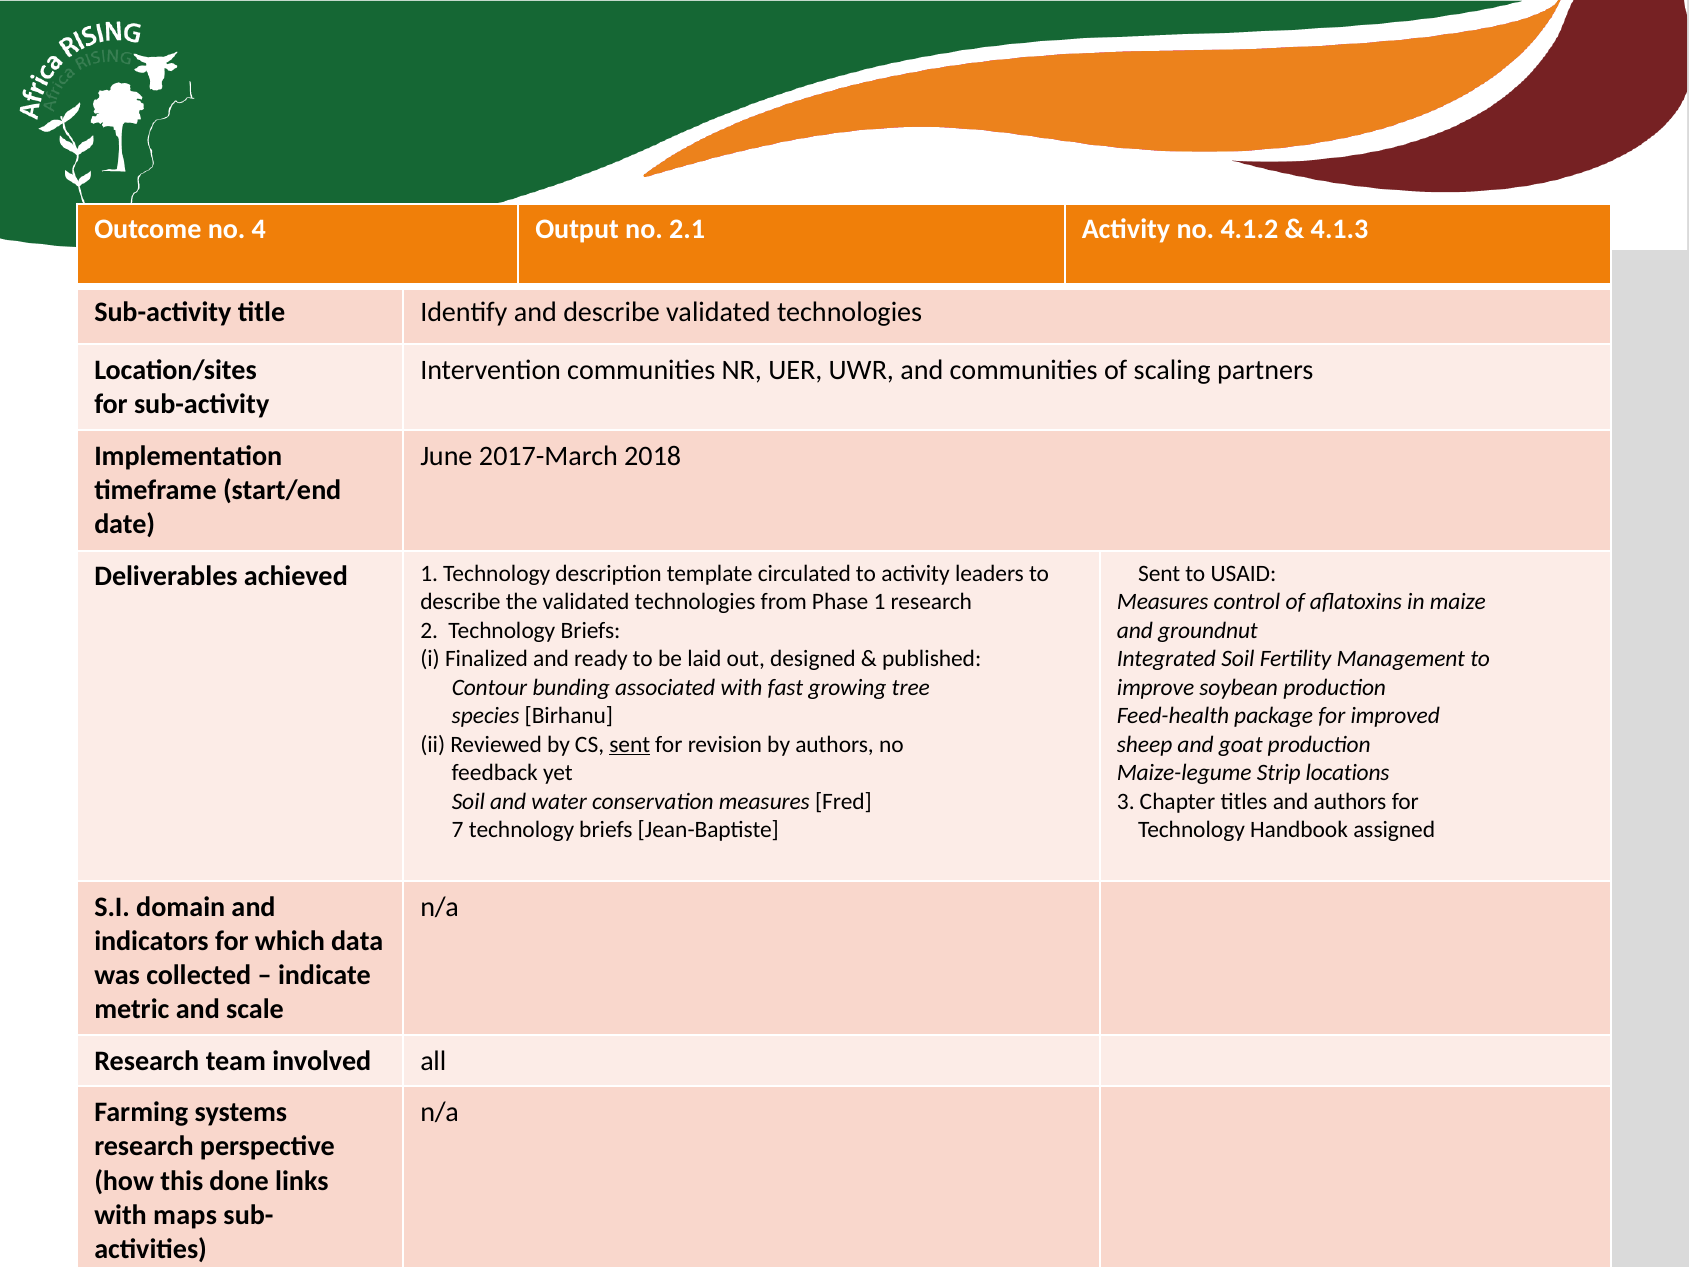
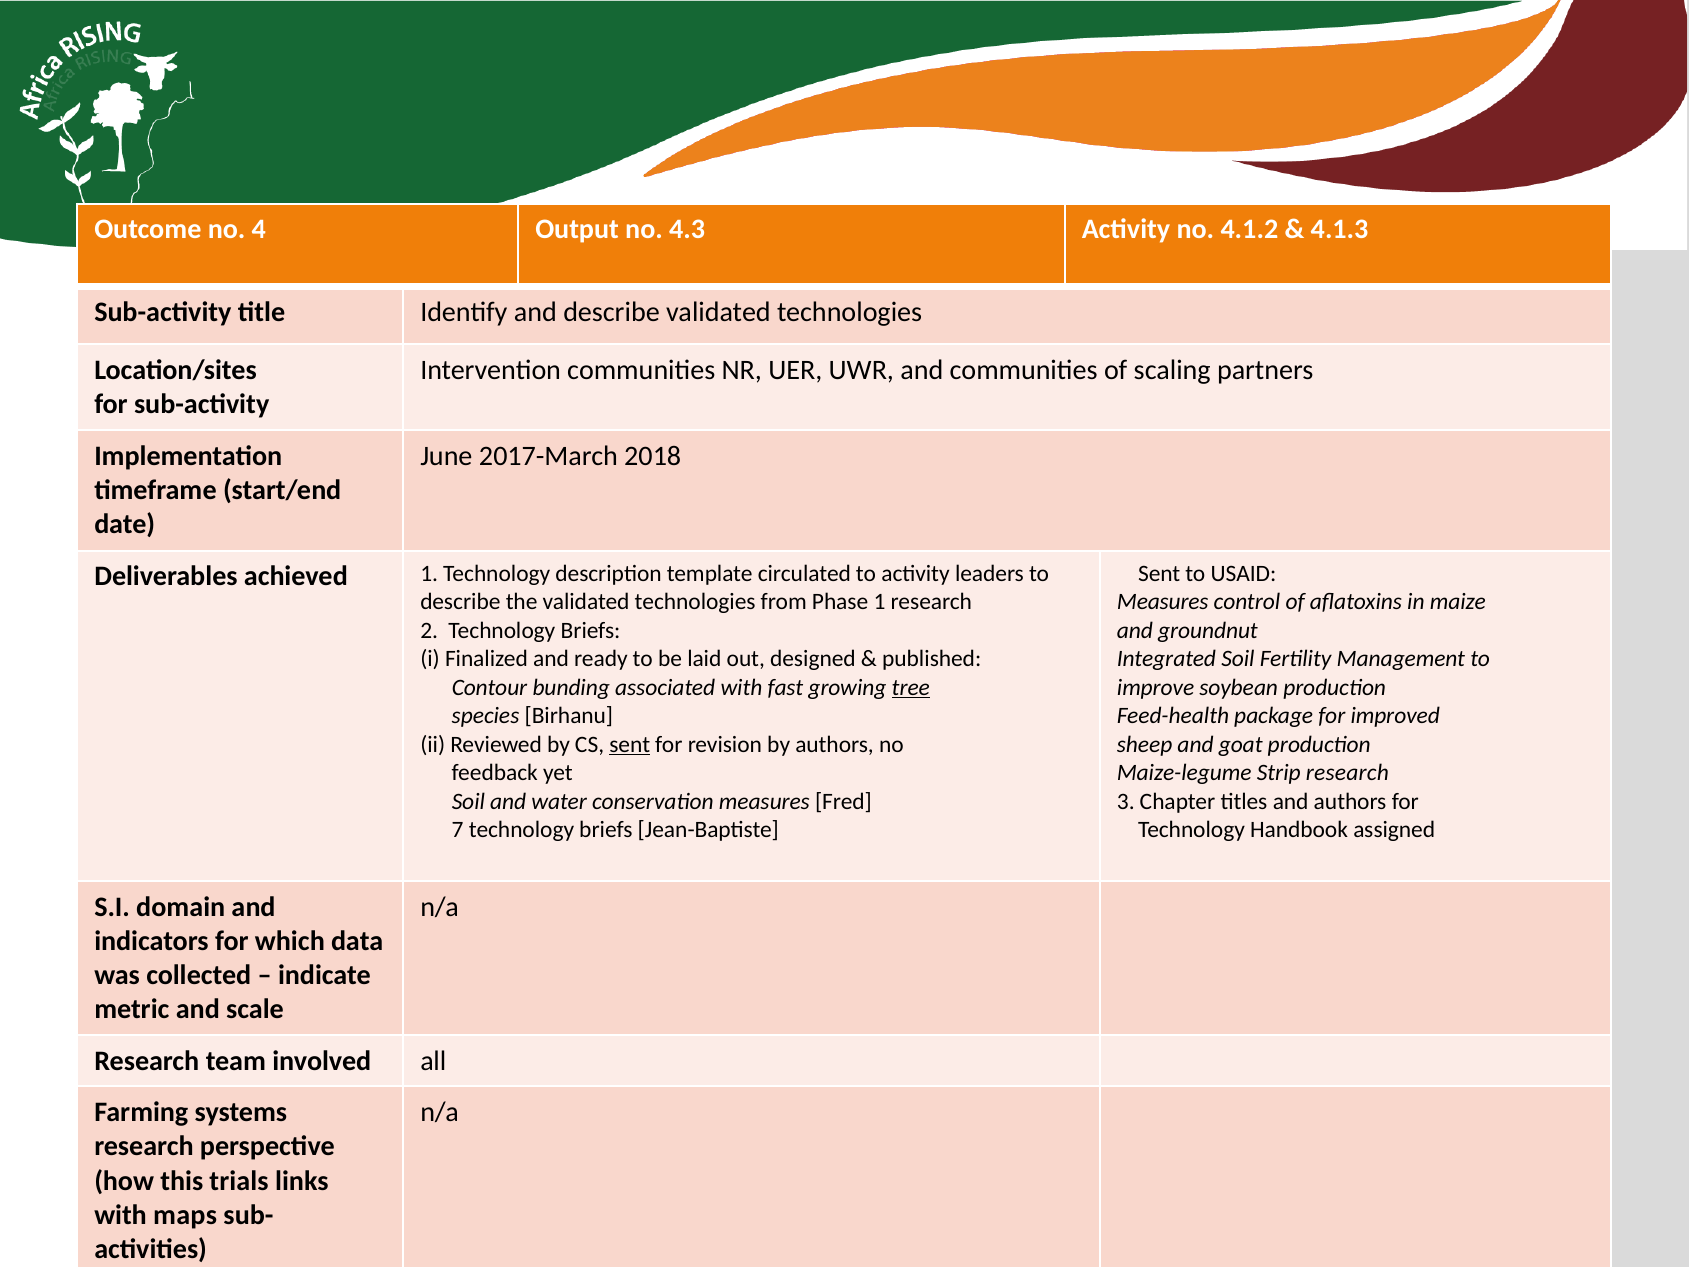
2.1: 2.1 -> 4.3
tree underline: none -> present
Strip locations: locations -> research
done: done -> trials
